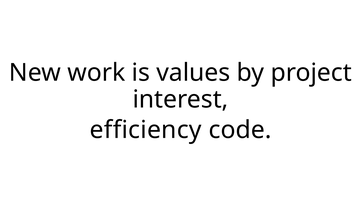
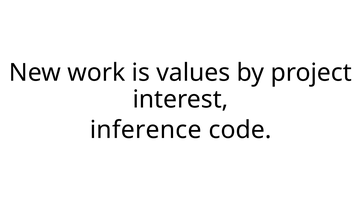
efficiency: efficiency -> inference
